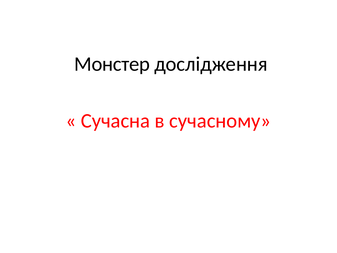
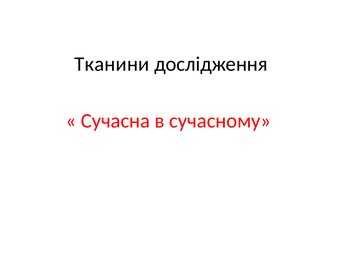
Монстер: Монстер -> Тканини
